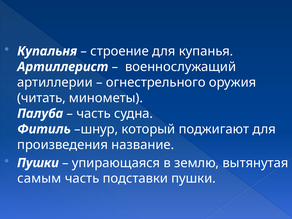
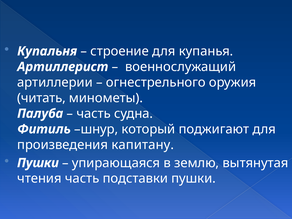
название: название -> капитану
самым: самым -> чтения
